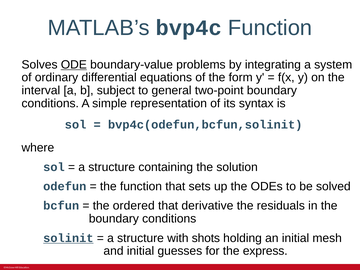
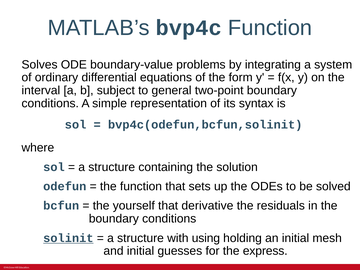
ODE underline: present -> none
ordered: ordered -> yourself
shots: shots -> using
